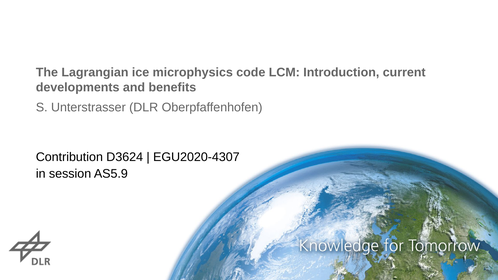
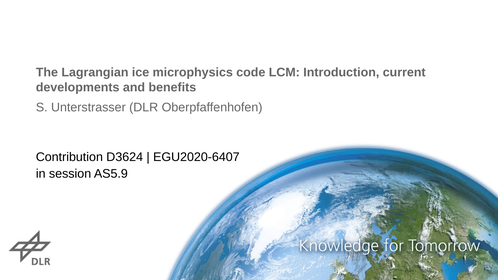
EGU2020-4307: EGU2020-4307 -> EGU2020-6407
